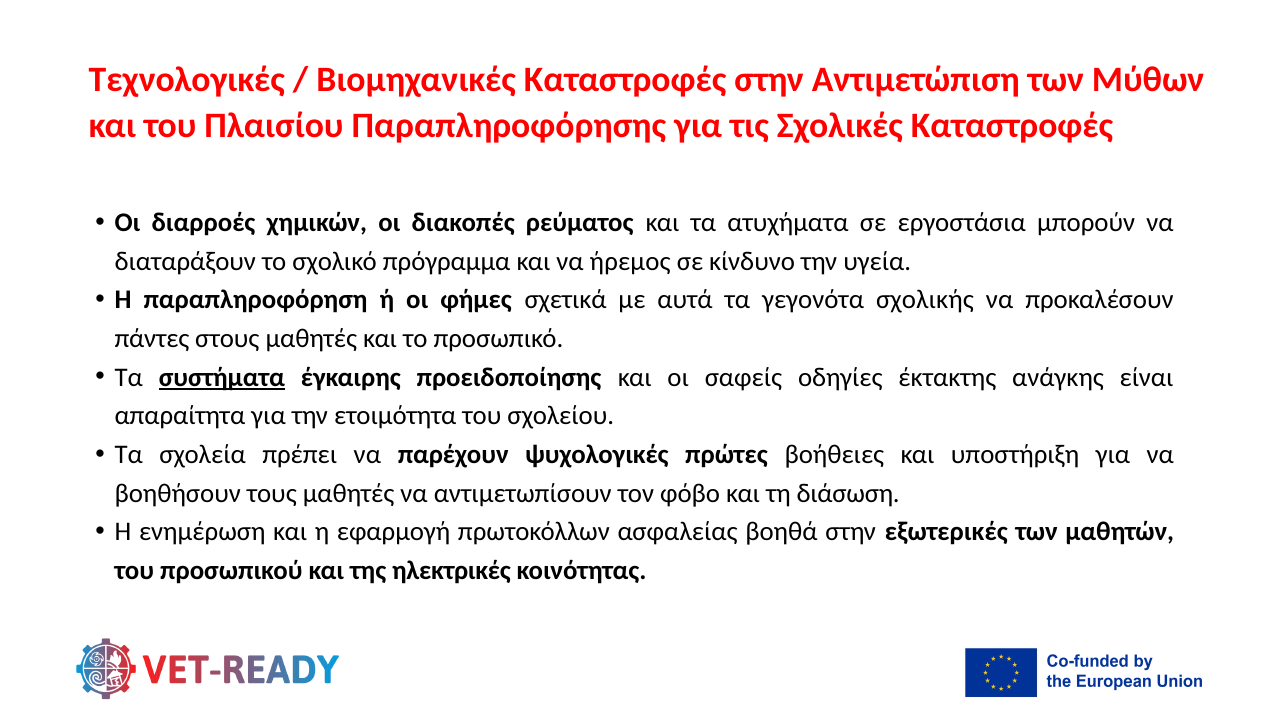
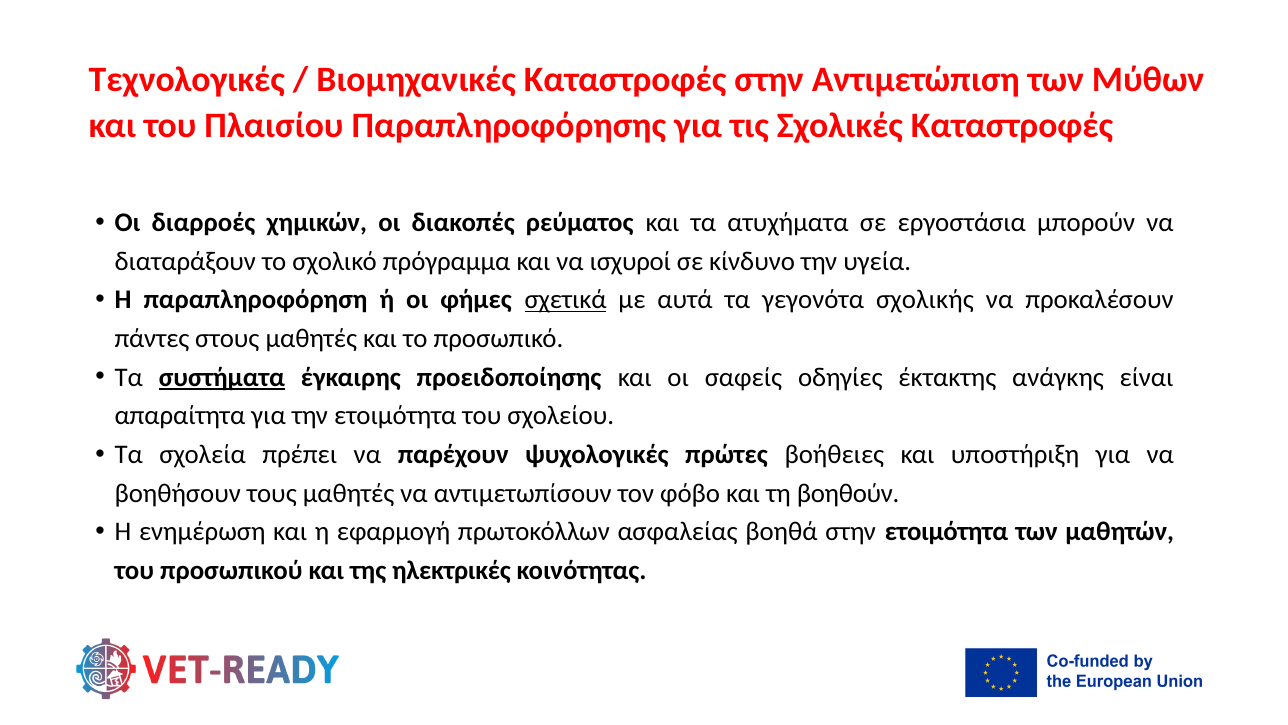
ήρεμος: ήρεμος -> ισχυροί
σχετικά underline: none -> present
διάσωση: διάσωση -> βοηθούν
στην εξωτερικές: εξωτερικές -> ετοιμότητα
